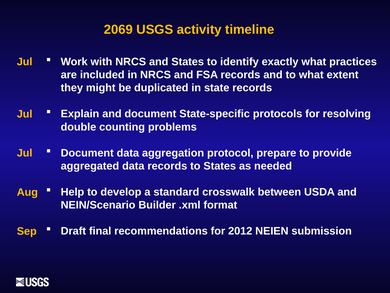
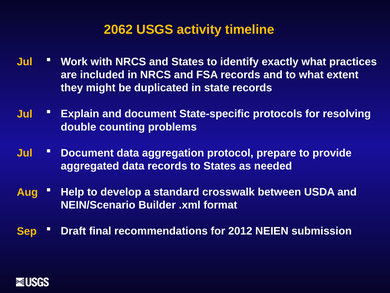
2069: 2069 -> 2062
